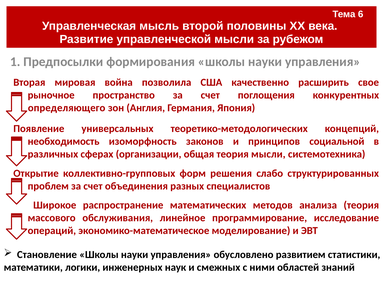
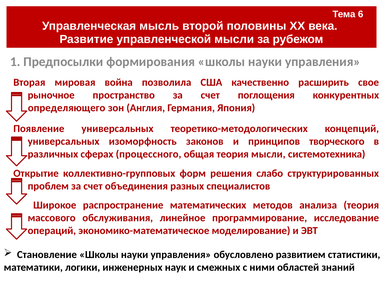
необходимость at (64, 141): необходимость -> универсальных
социальной: социальной -> творческого
организации: организации -> процессного
